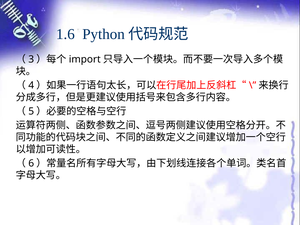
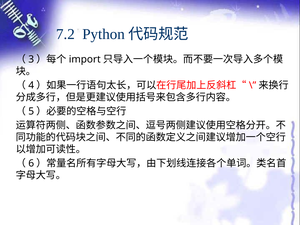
1.6: 1.6 -> 7.2
